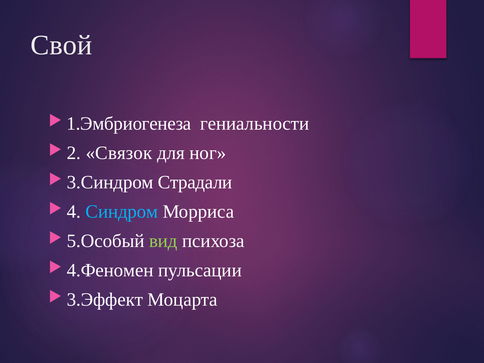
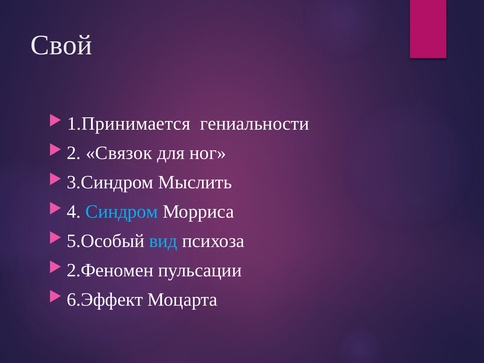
1.Эмбриогенеза: 1.Эмбриогенеза -> 1.Принимается
Страдали: Страдали -> Мыслить
вид colour: light green -> light blue
4.Феномен: 4.Феномен -> 2.Феномен
3.Эффект: 3.Эффект -> 6.Эффект
